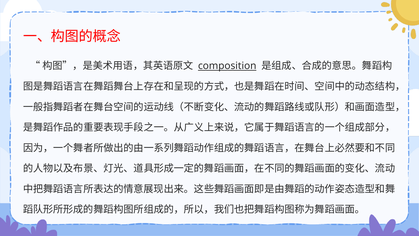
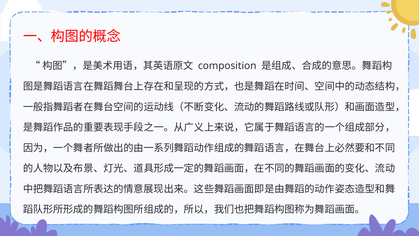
composition underline: present -> none
